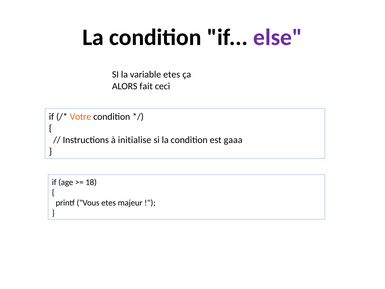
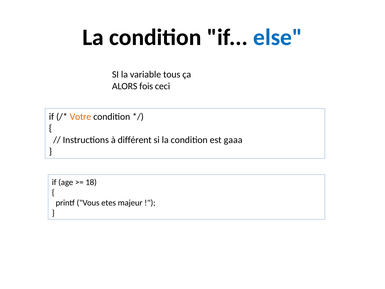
else colour: purple -> blue
variable etes: etes -> tous
fait: fait -> fois
initialise: initialise -> différent
